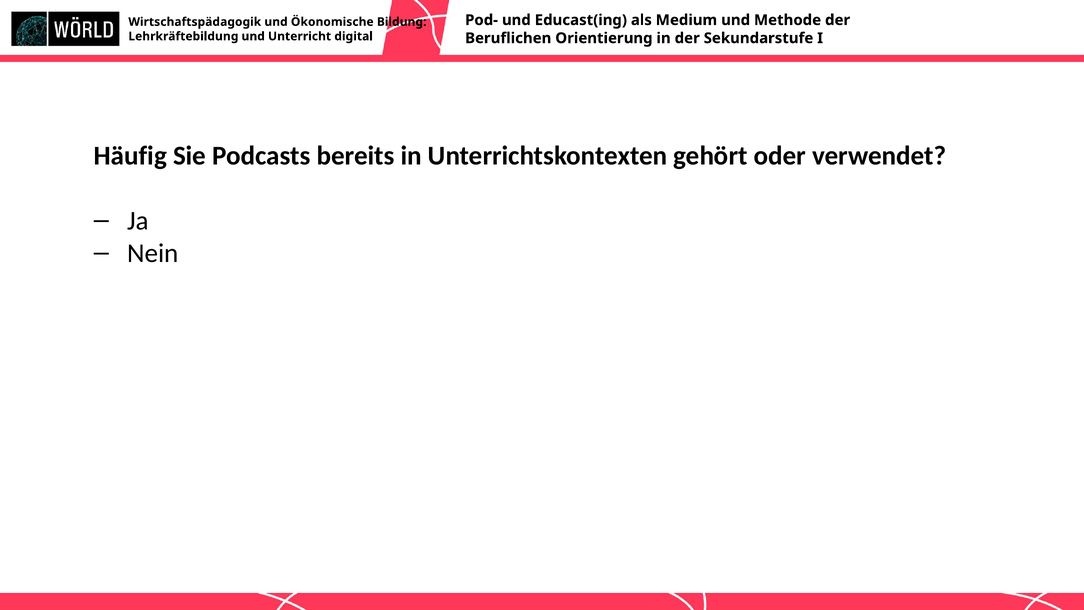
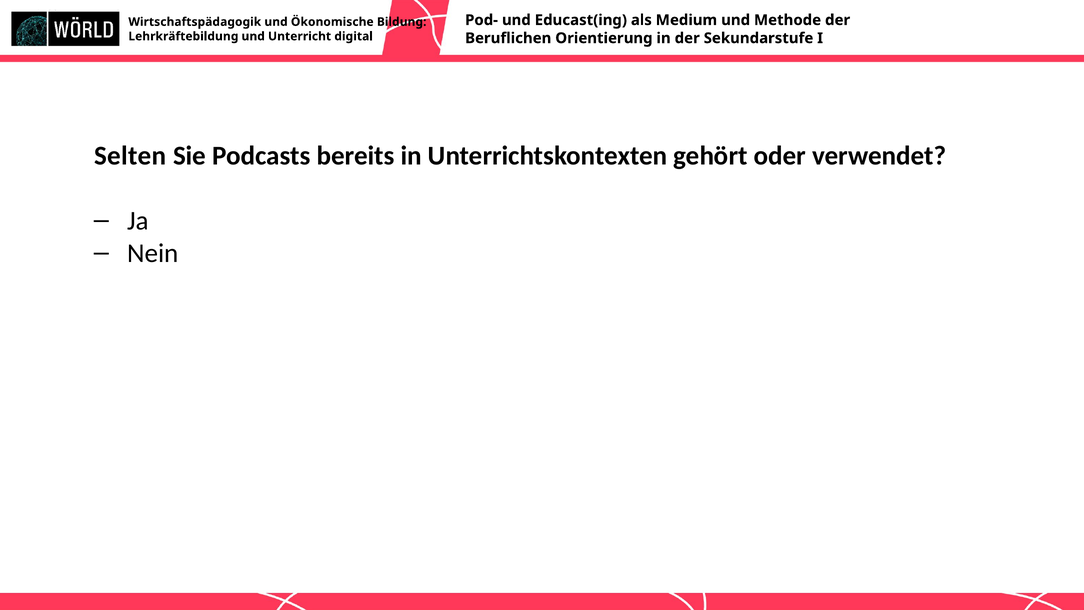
Häufig: Häufig -> Selten
